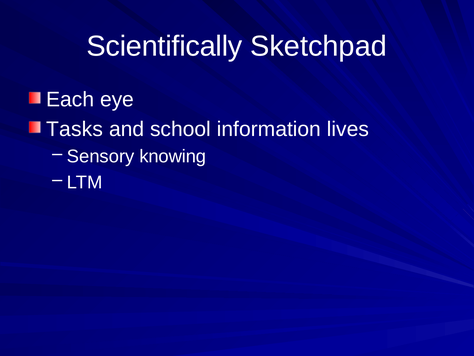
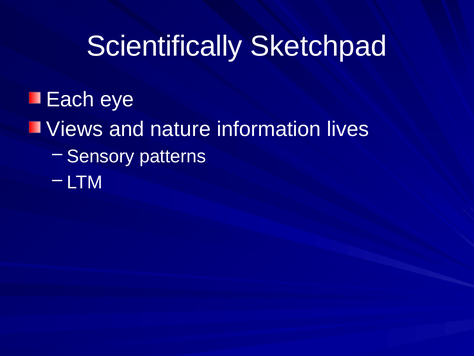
Tasks: Tasks -> Views
school: school -> nature
knowing: knowing -> patterns
